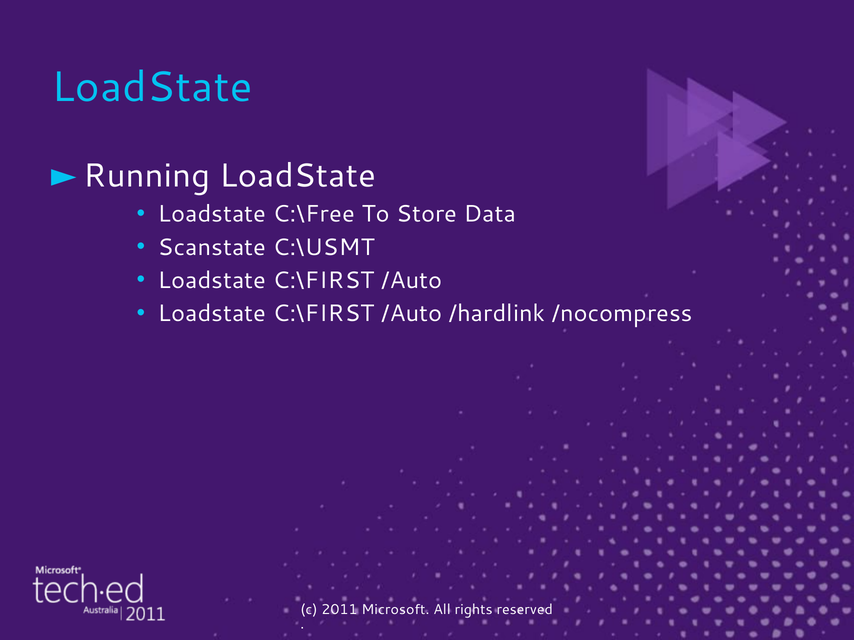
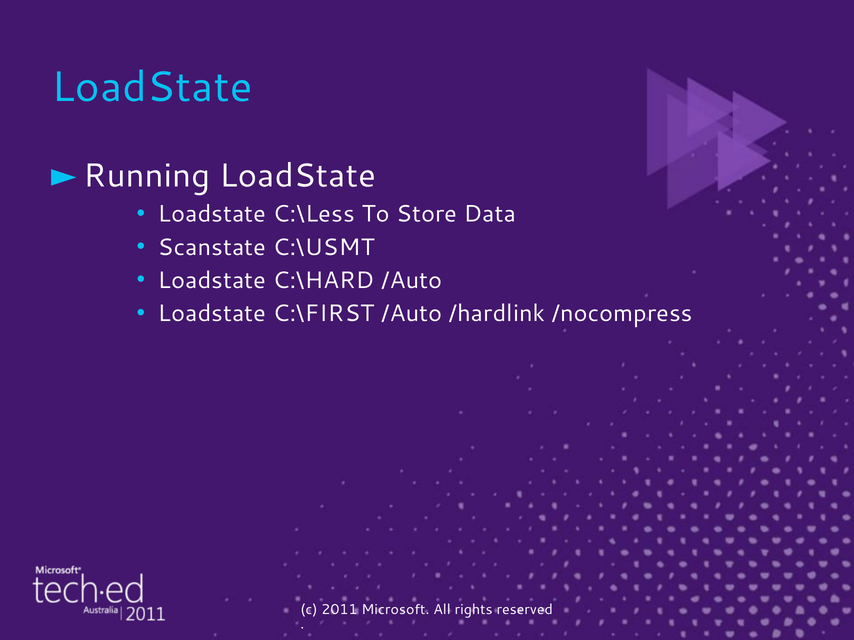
C:\Free: C:\Free -> C:\Less
C:\FIRST at (324, 281): C:\FIRST -> C:\HARD
